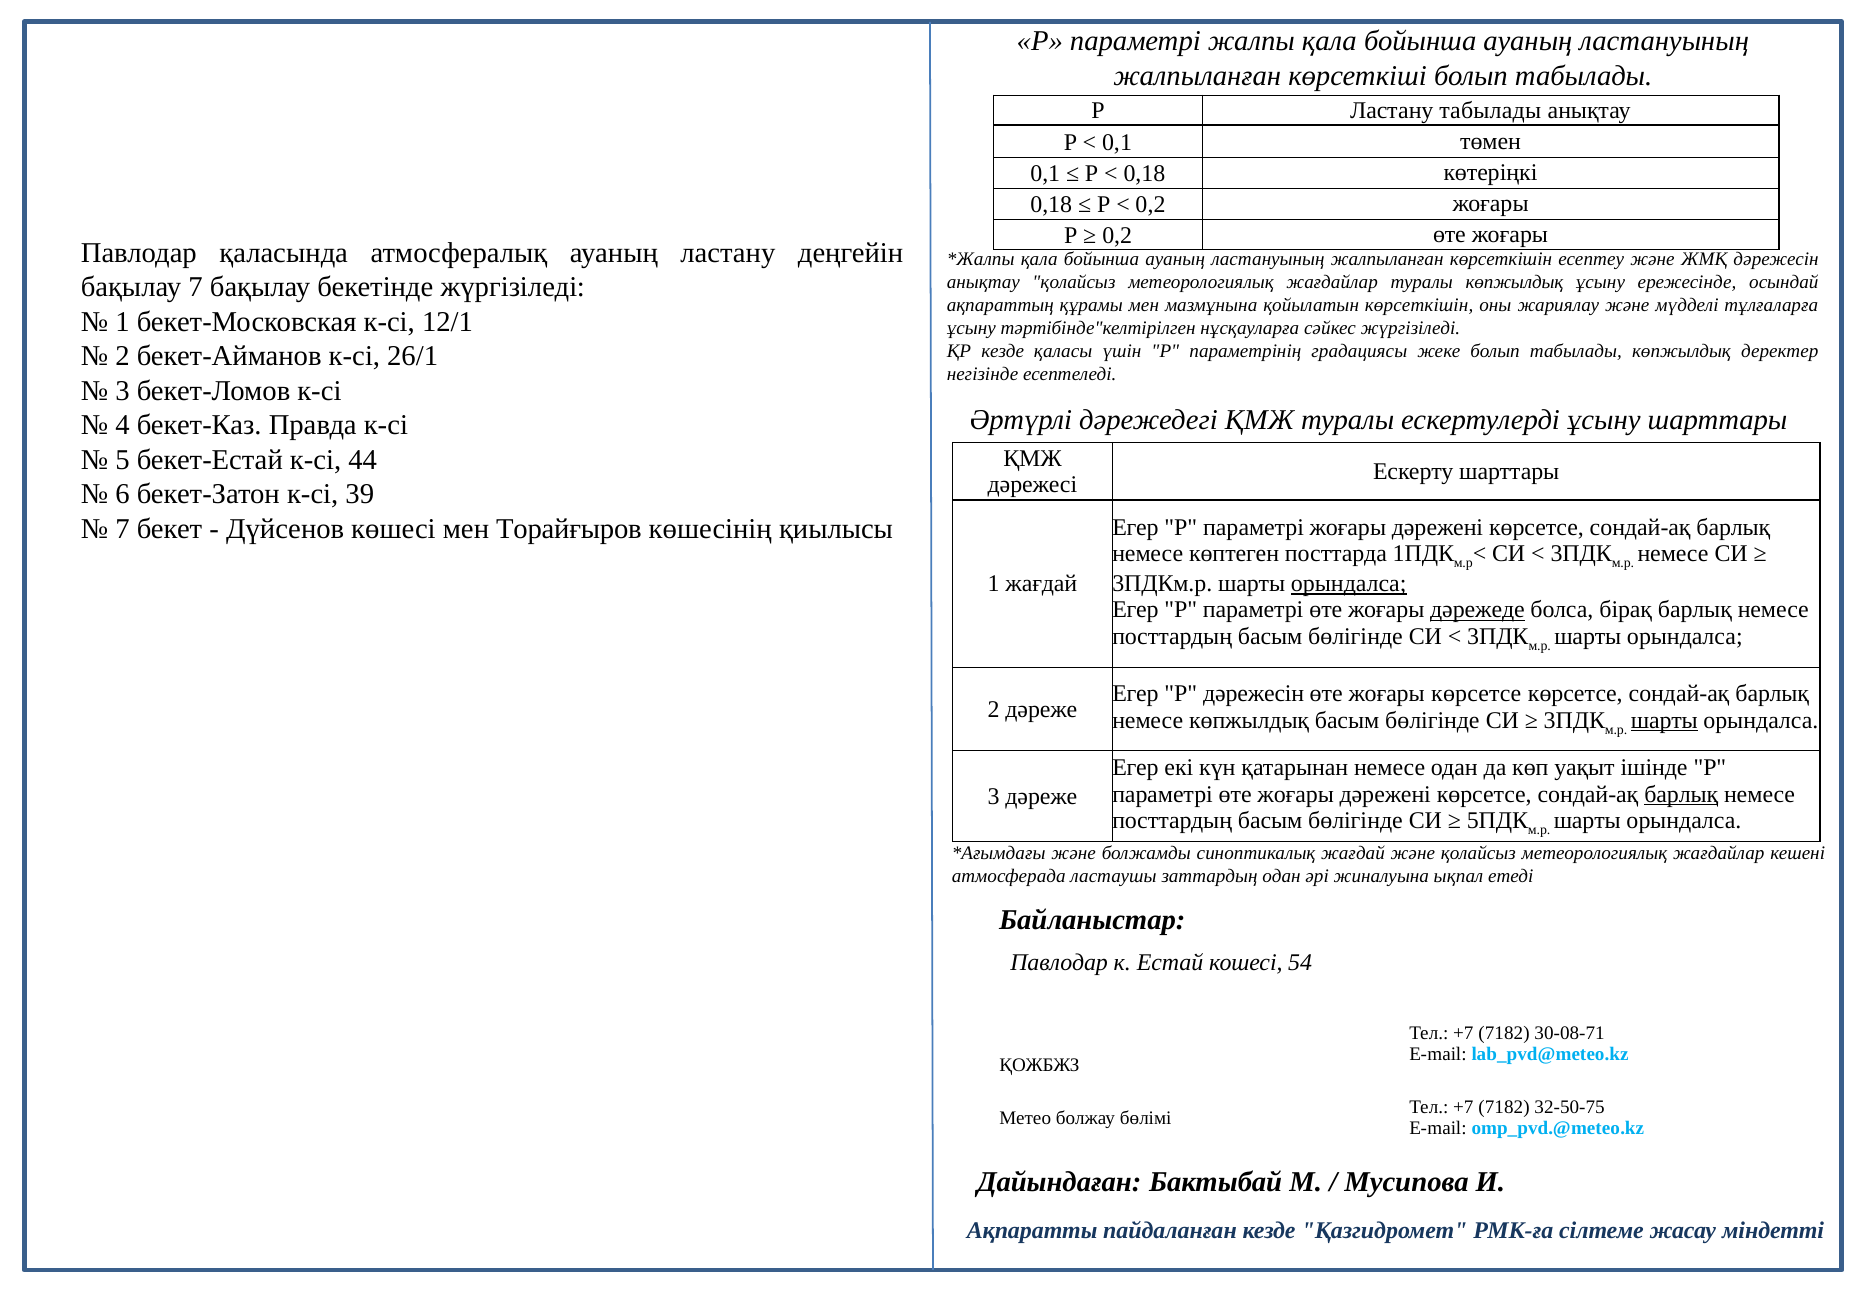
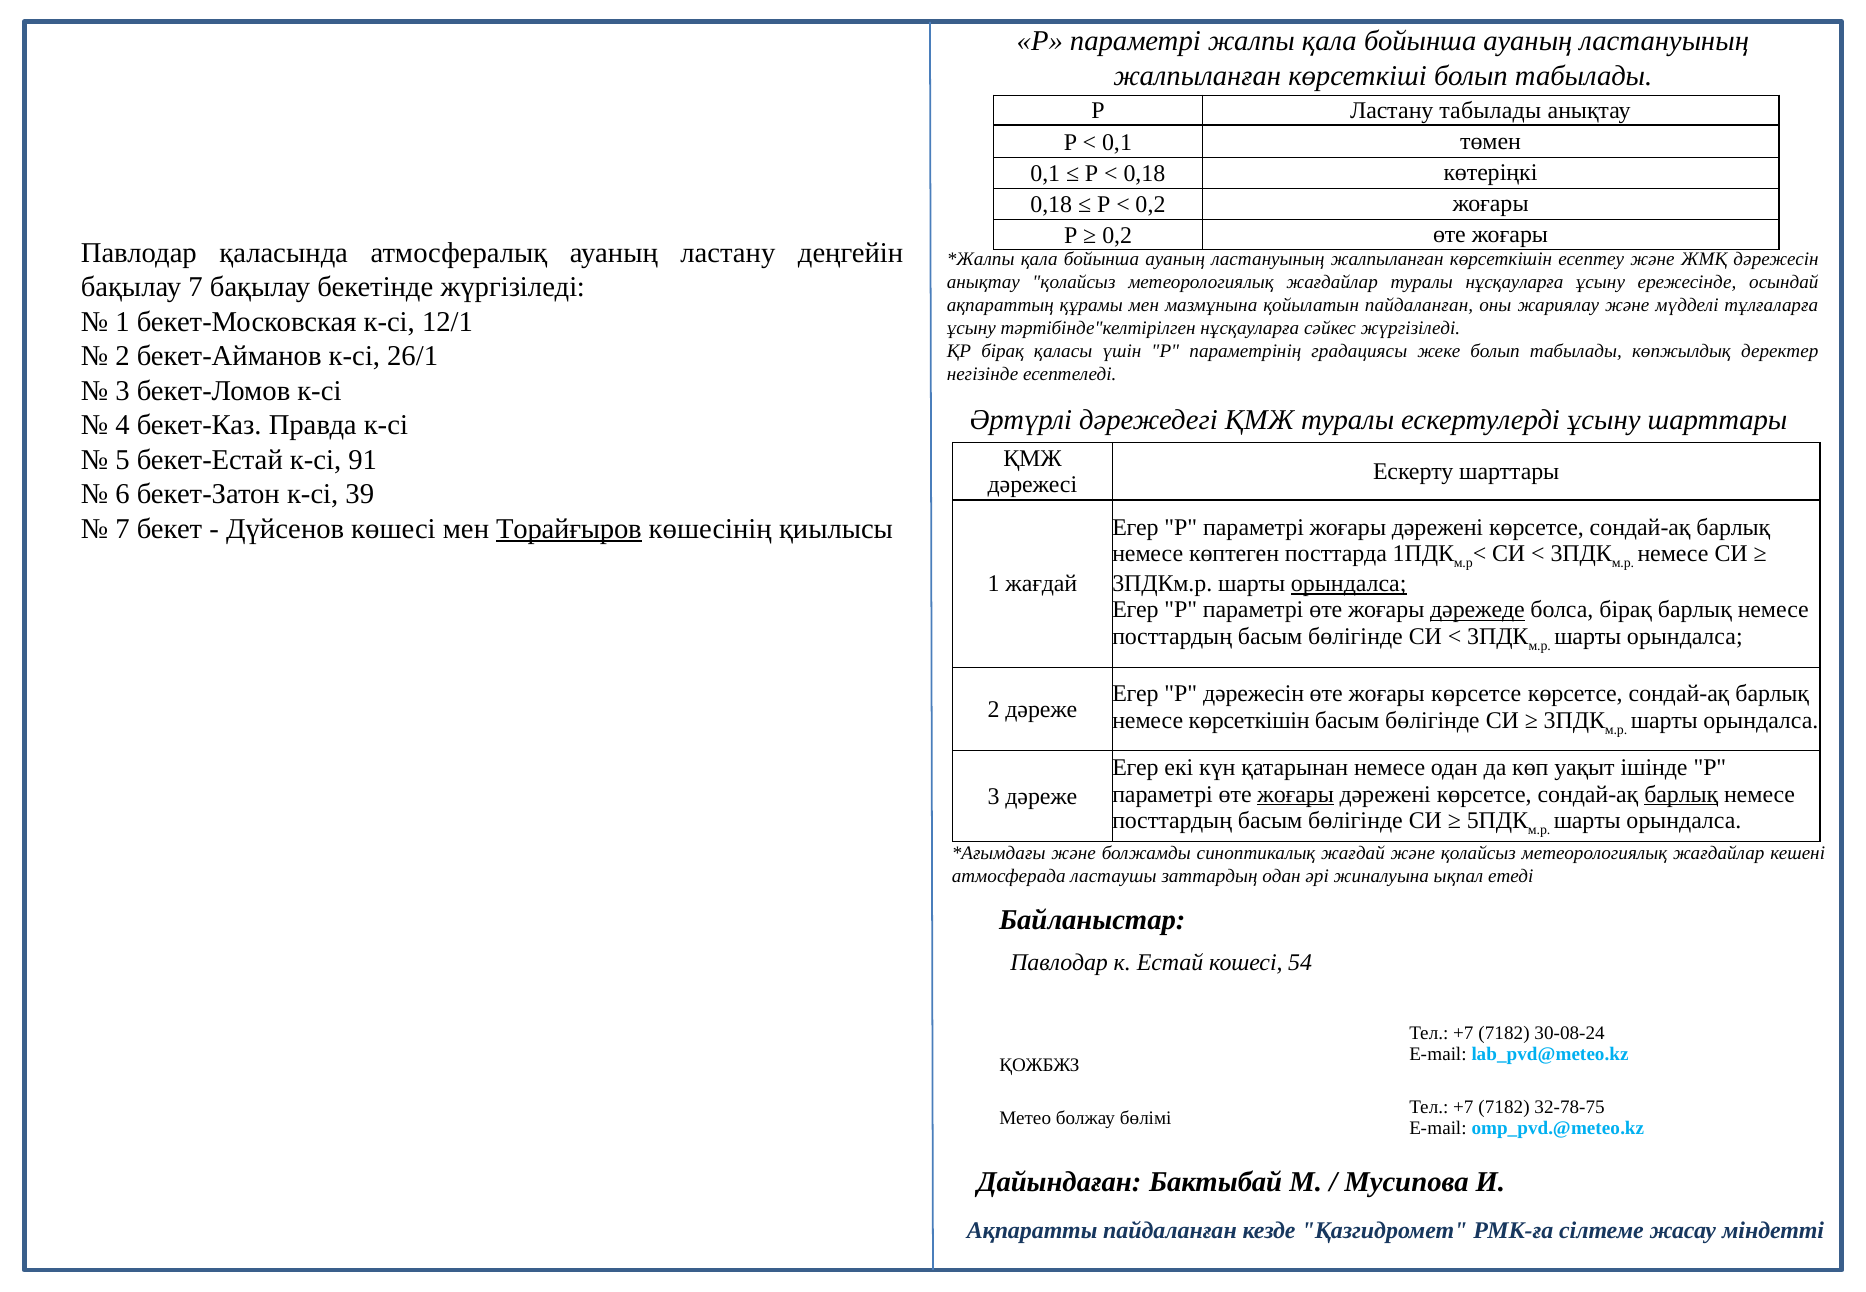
туралы көпжылдық: көпжылдық -> нұсқауларға
қойылатын көрсеткішін: көрсеткішін -> пайдаланған
ҚР кезде: кезде -> бірақ
44: 44 -> 91
Торайғыров underline: none -> present
немесе көпжылдық: көпжылдық -> көрсеткішін
шарты at (1664, 720) underline: present -> none
жоғары at (1296, 794) underline: none -> present
30-08-71: 30-08-71 -> 30-08-24
32-50-75: 32-50-75 -> 32-78-75
